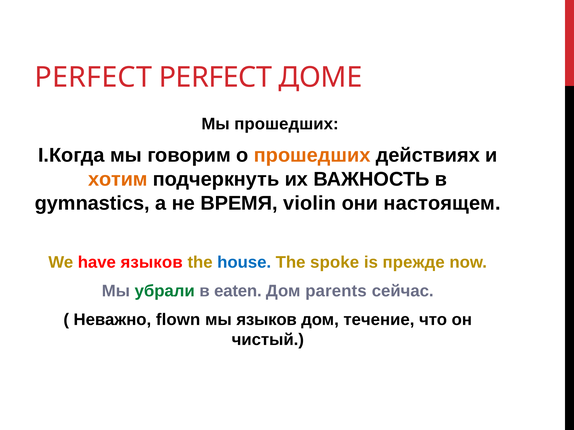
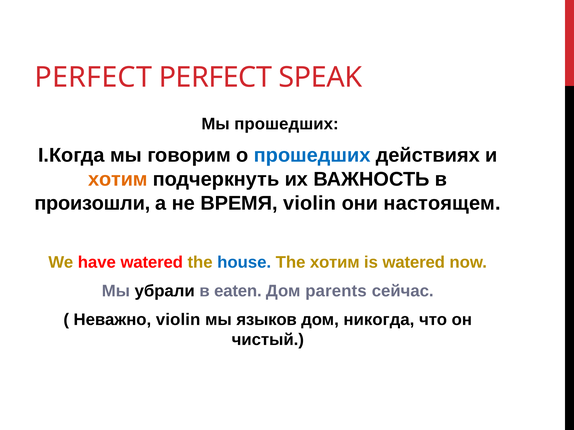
ДОМЕ: ДОМЕ -> SPEAK
прошедших at (312, 156) colour: orange -> blue
gymnastics: gymnastics -> произошли
have языков: языков -> watered
The spoke: spoke -> хотим
is прежде: прежде -> watered
убрали colour: green -> black
Неважно flown: flown -> violin
течение: течение -> никогда
